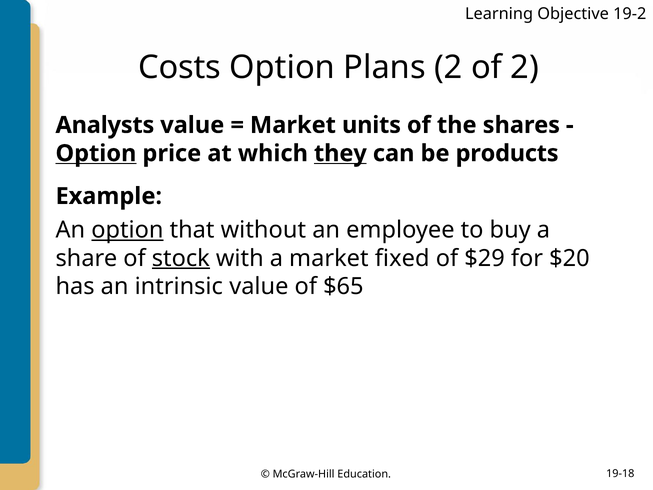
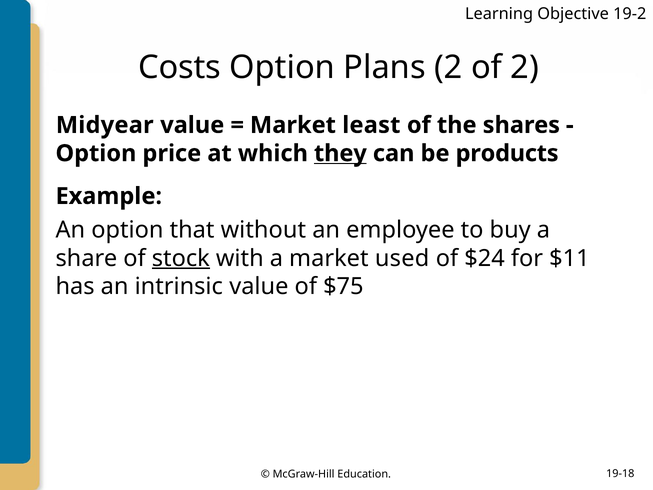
Analysts: Analysts -> Midyear
units: units -> least
Option at (96, 153) underline: present -> none
option at (127, 230) underline: present -> none
fixed: fixed -> used
$29: $29 -> $24
$20: $20 -> $11
$65: $65 -> $75
